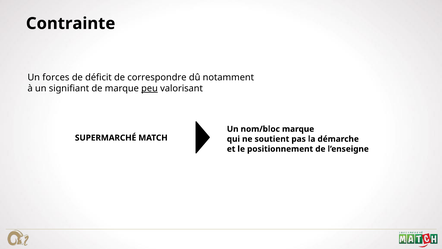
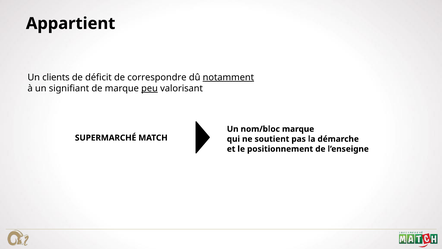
Contrainte: Contrainte -> Appartient
forces: forces -> clients
notamment underline: none -> present
